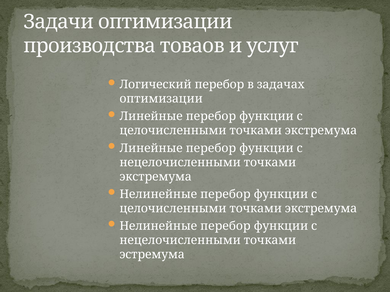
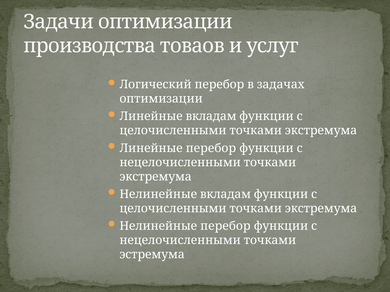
перебор at (211, 116): перебор -> вкладам
перебор at (225, 194): перебор -> вкладам
